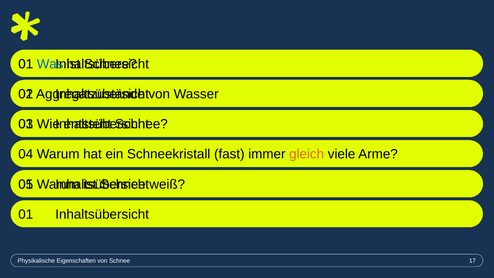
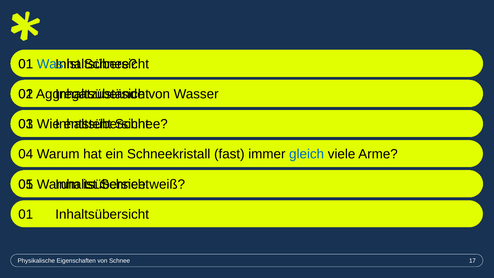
gleich colour: orange -> blue
